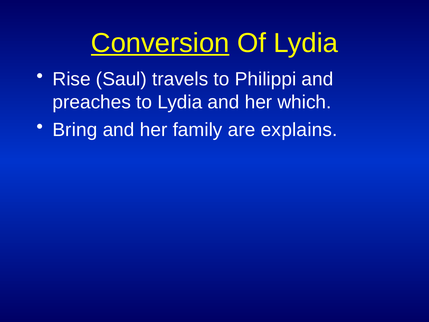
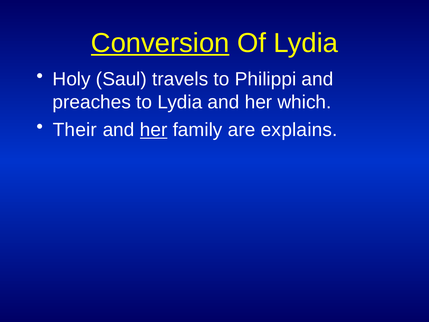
Rise: Rise -> Holy
Bring: Bring -> Their
her at (154, 130) underline: none -> present
